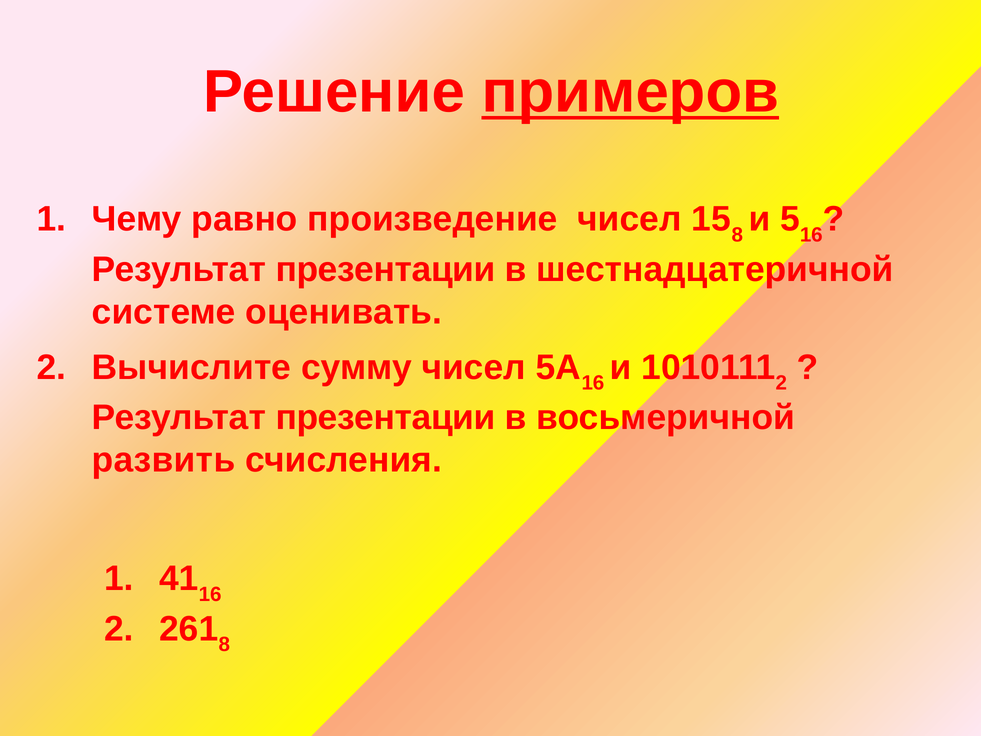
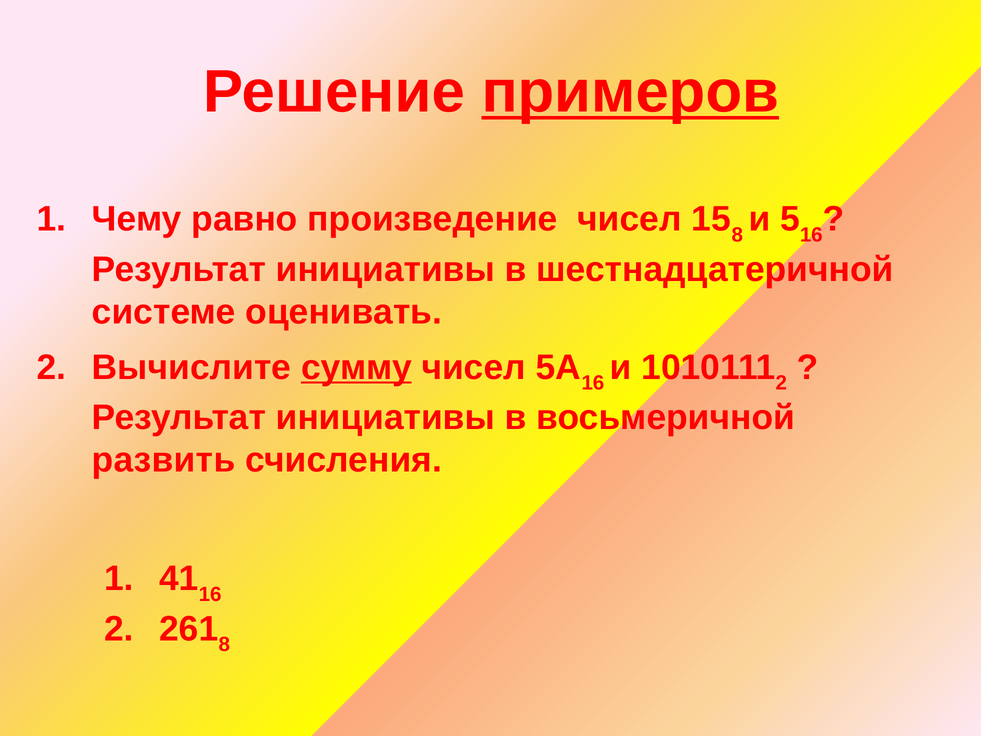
презентации at (386, 269): презентации -> инициативы
сумму underline: none -> present
презентации at (386, 417): презентации -> инициативы
